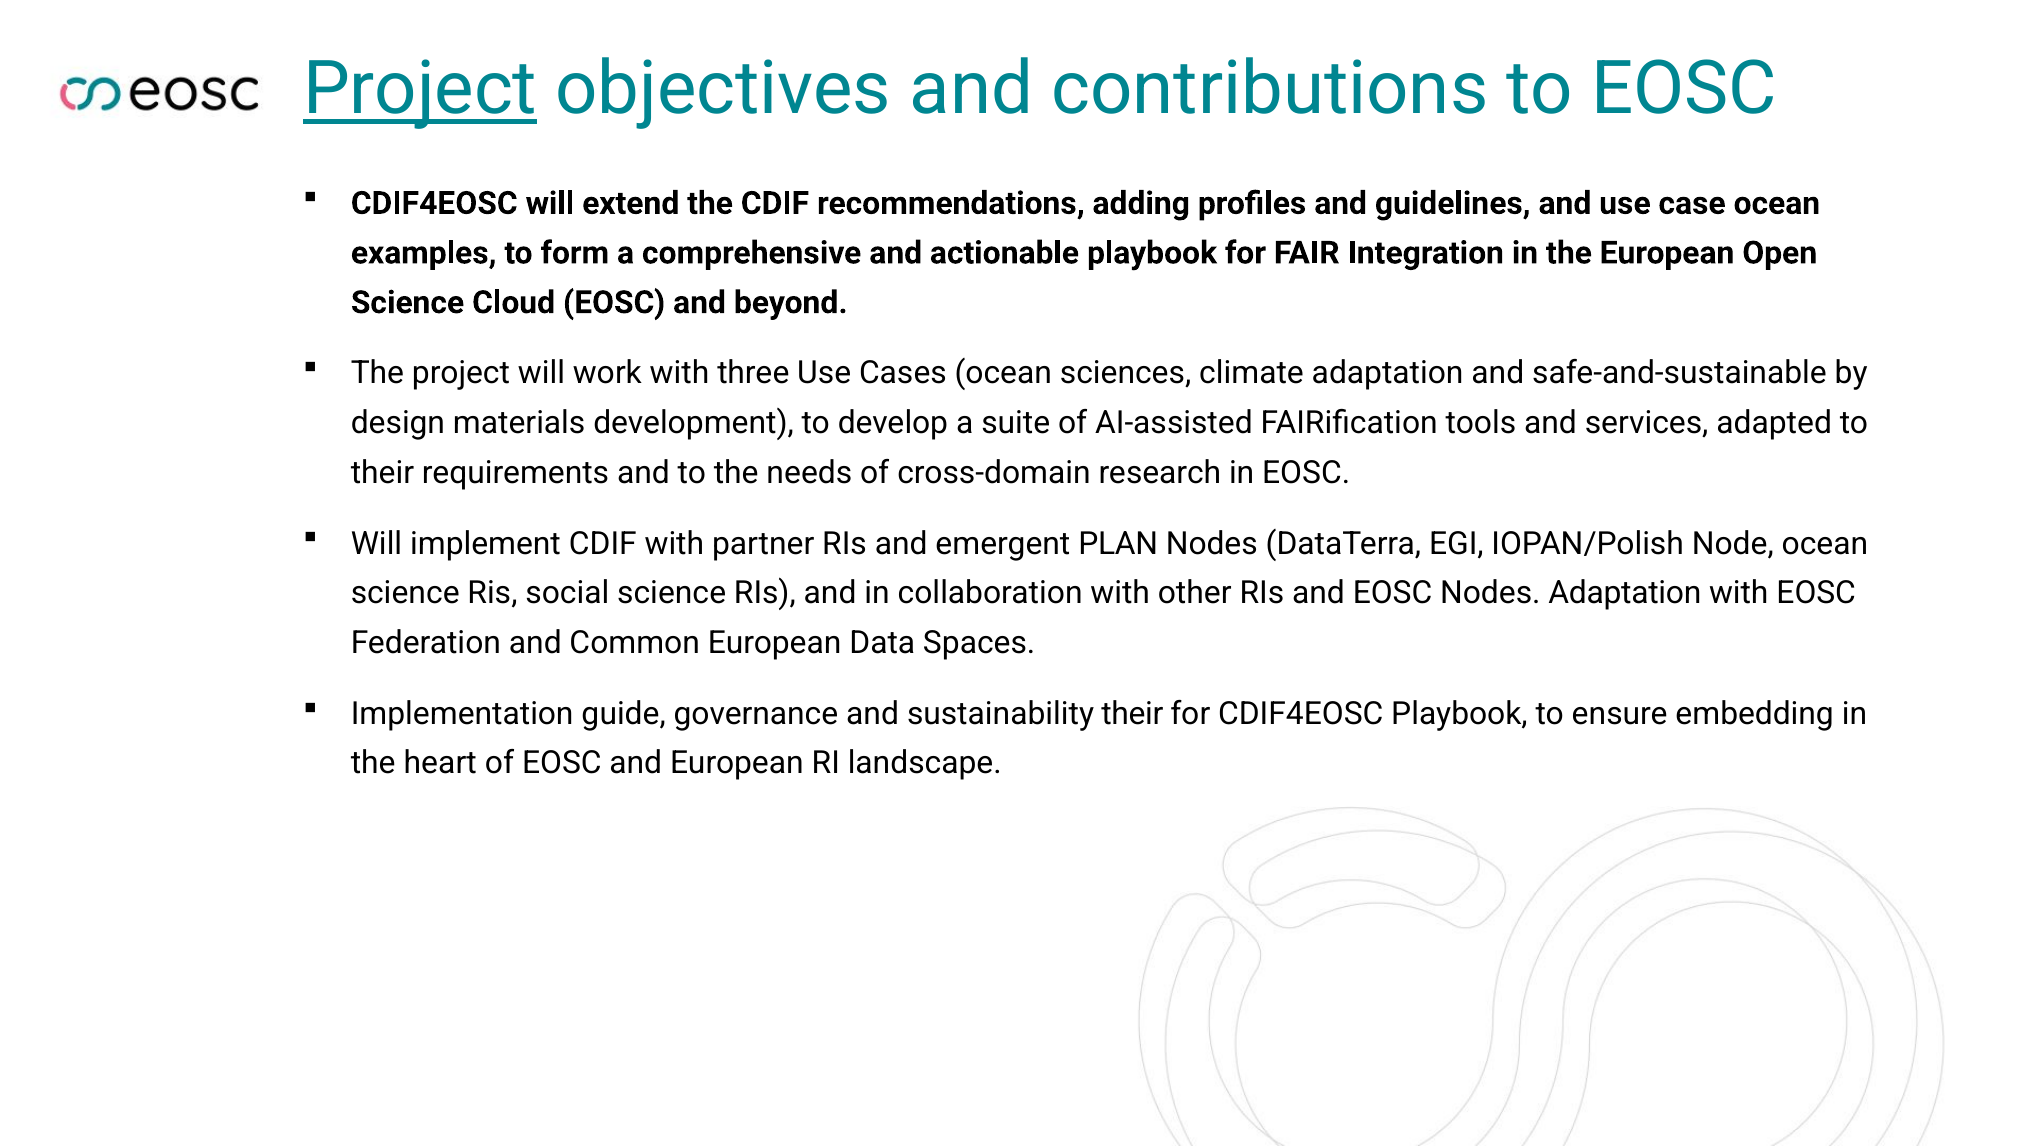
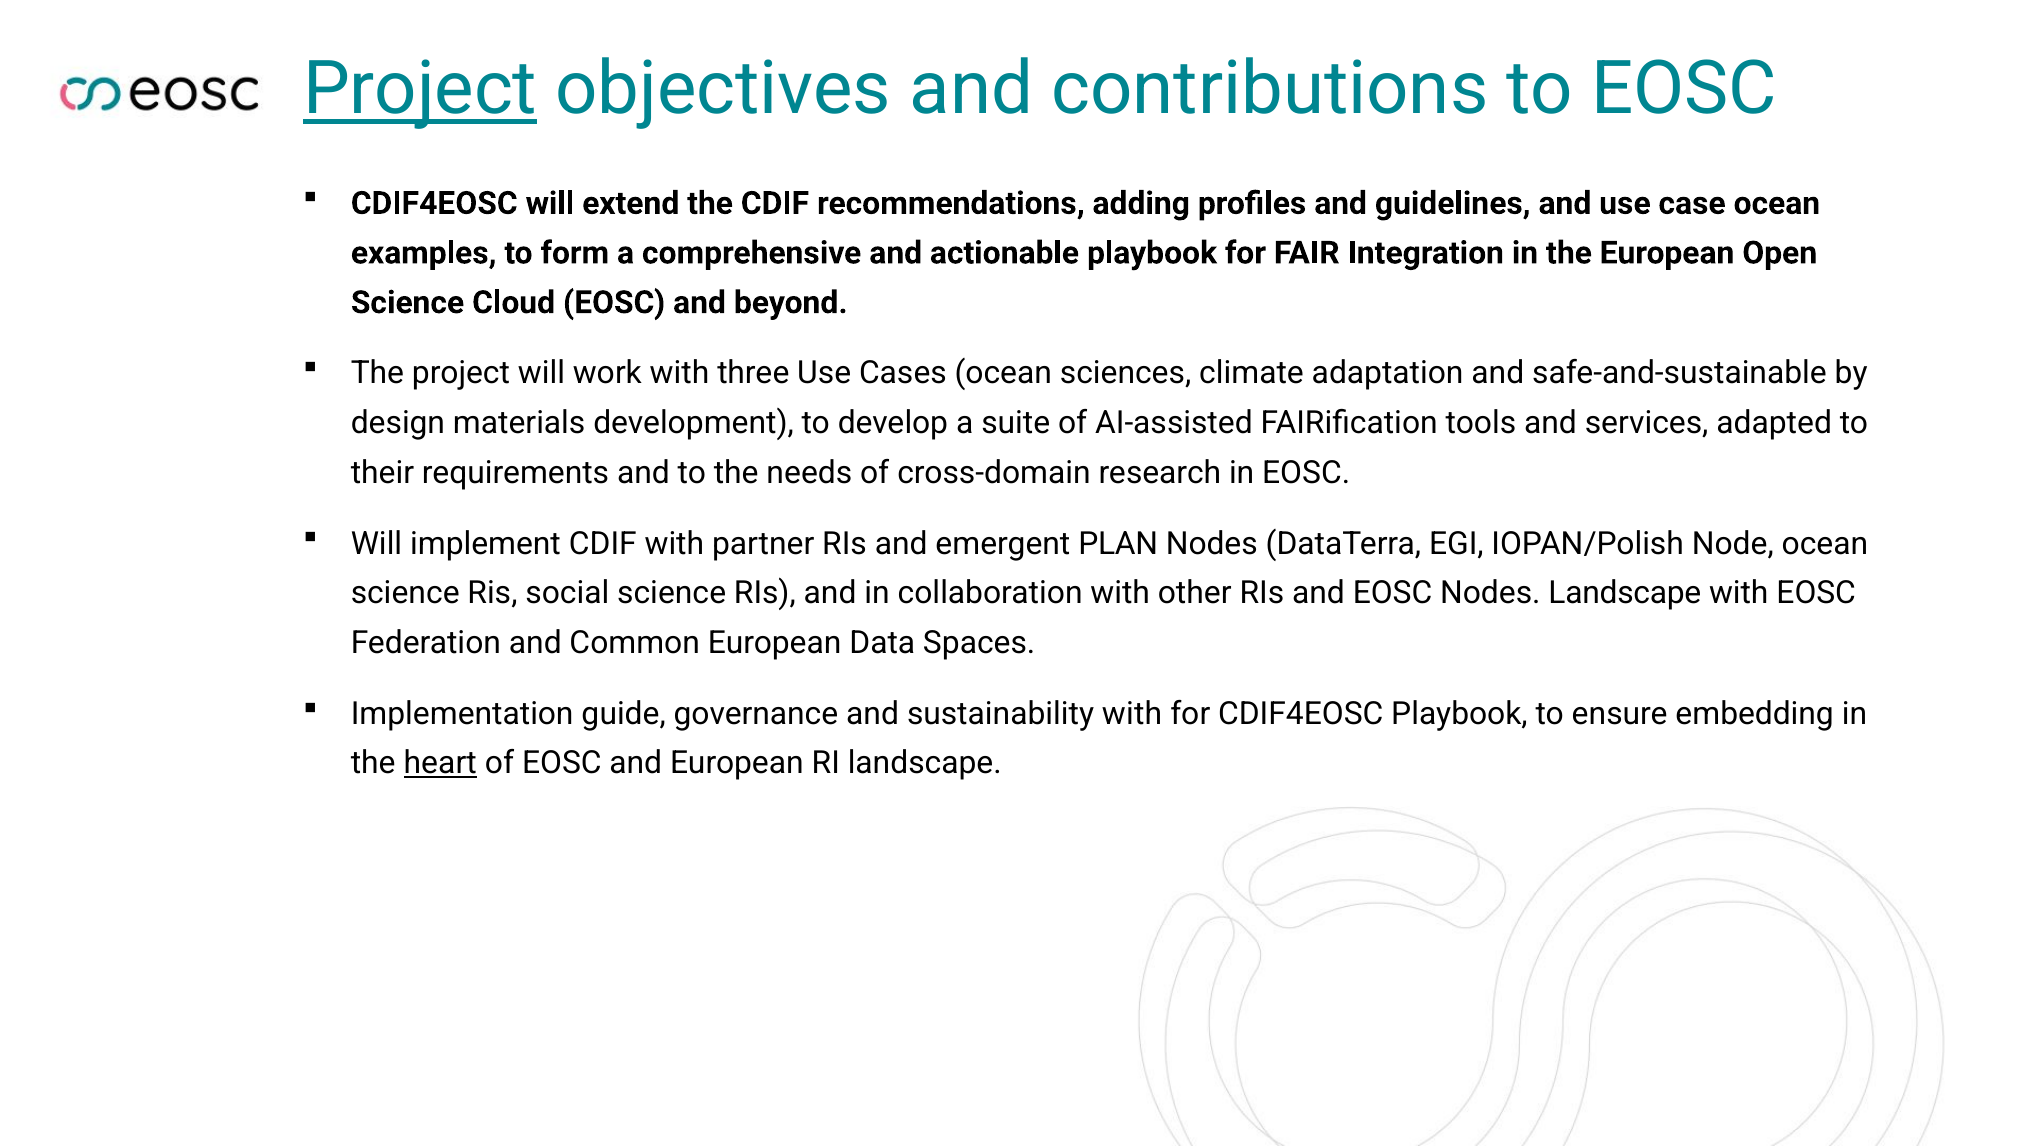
Nodes Adaptation: Adaptation -> Landscape
sustainability their: their -> with
heart underline: none -> present
